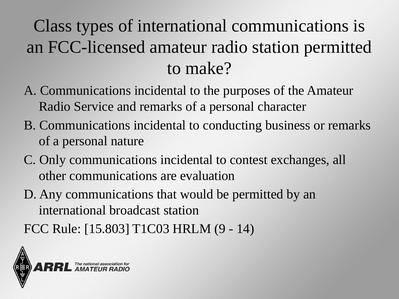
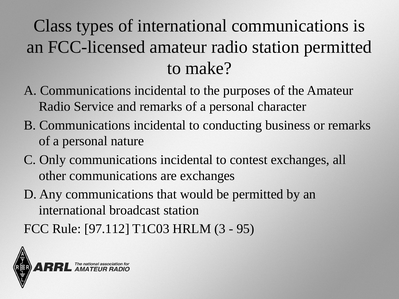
are evaluation: evaluation -> exchanges
15.803: 15.803 -> 97.112
9: 9 -> 3
14: 14 -> 95
